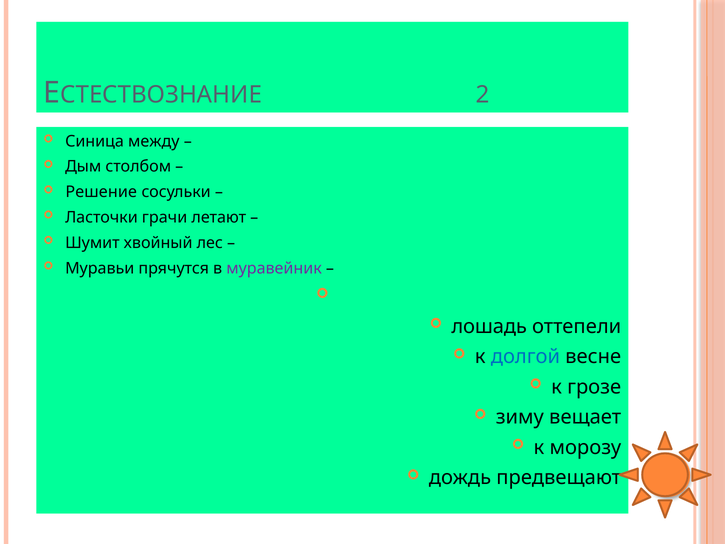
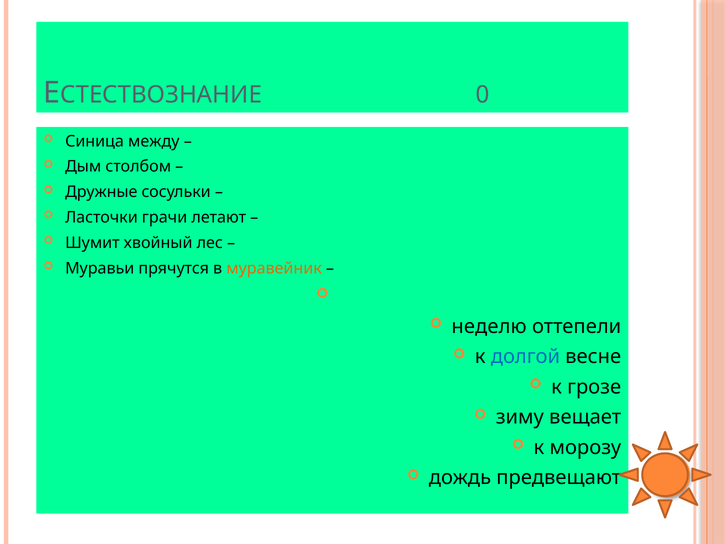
2: 2 -> 0
Решение: Решение -> Дружные
муравейник colour: purple -> orange
лошадь: лошадь -> неделю
